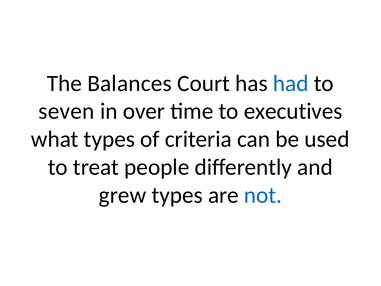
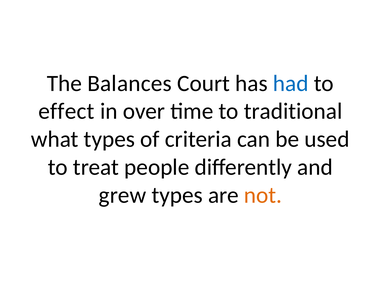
seven: seven -> effect
executives: executives -> traditional
not colour: blue -> orange
